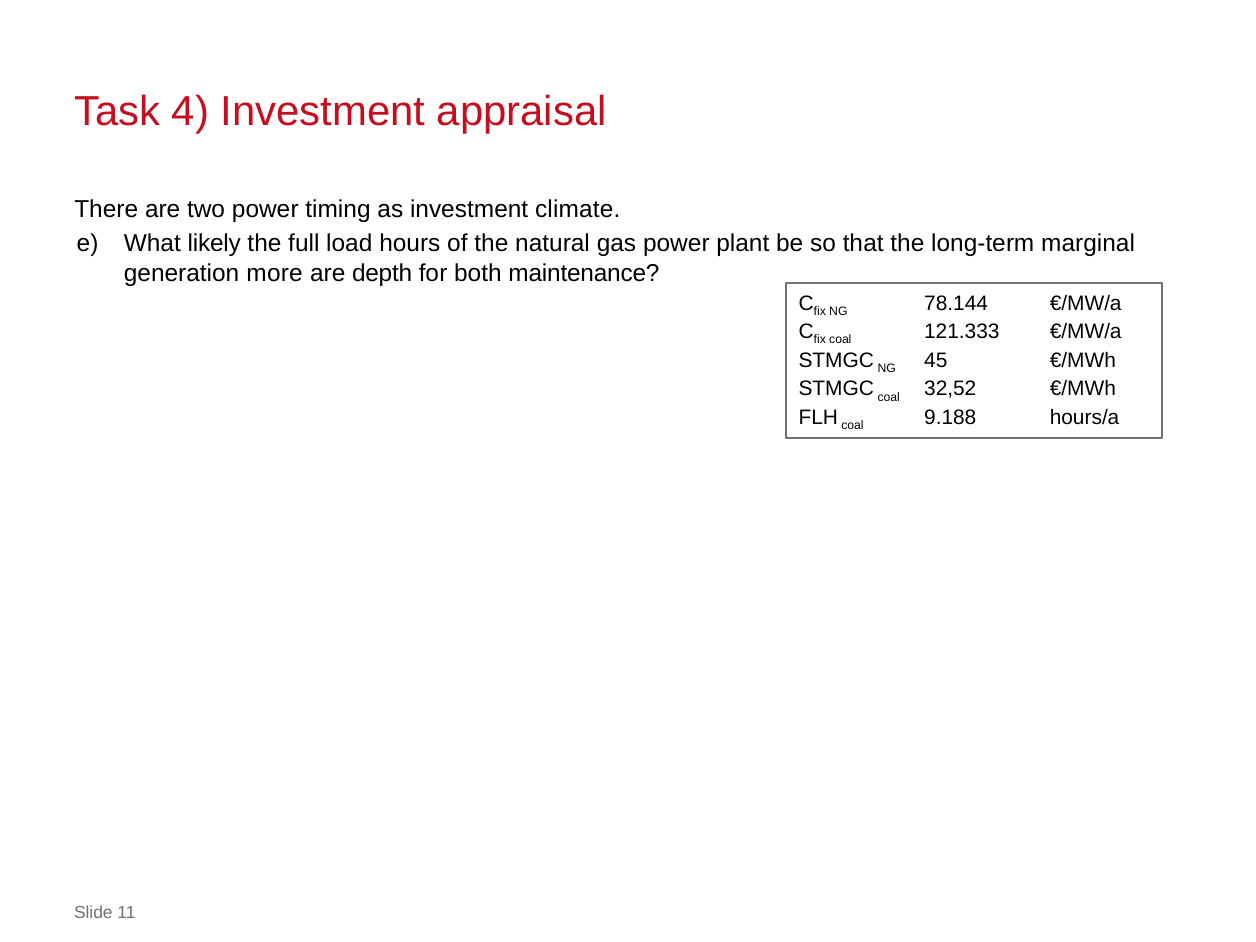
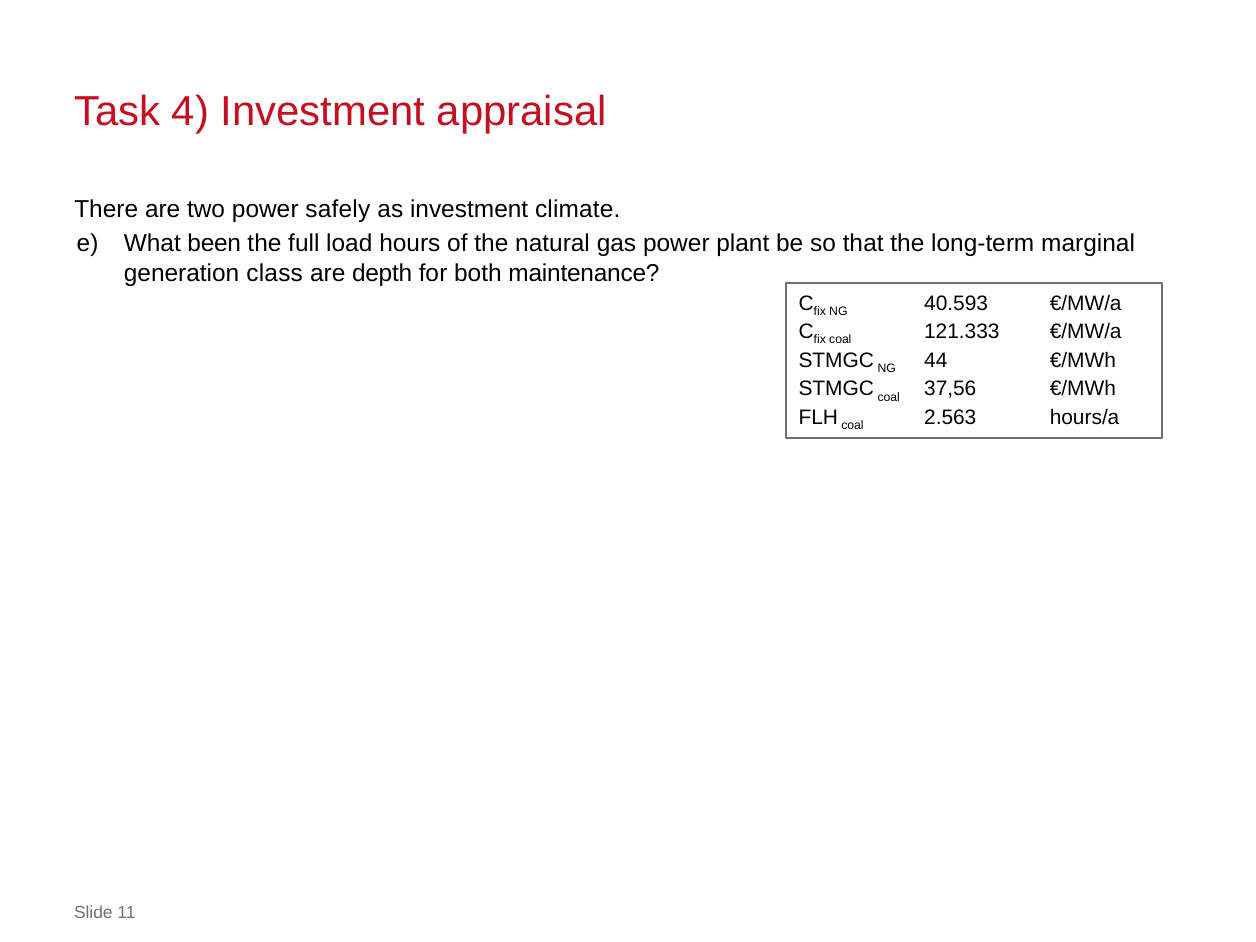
timing: timing -> safely
likely: likely -> been
more: more -> class
78.144: 78.144 -> 40.593
45: 45 -> 44
32,52: 32,52 -> 37,56
9.188: 9.188 -> 2.563
